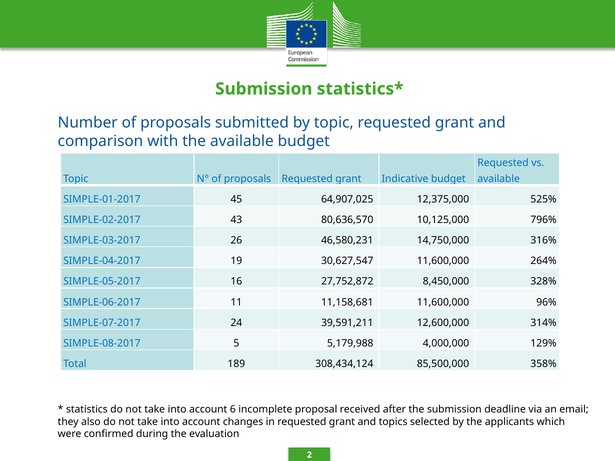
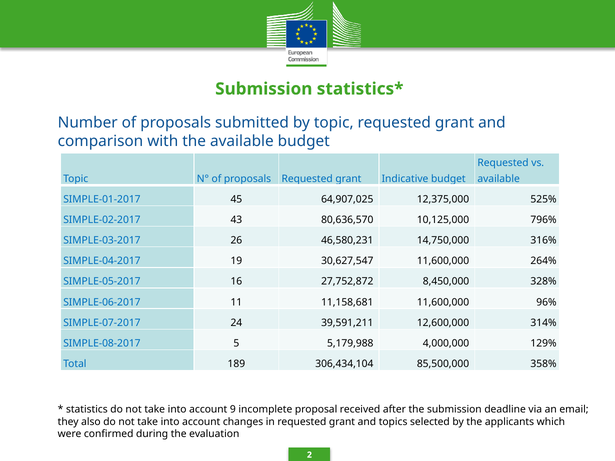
308,434,124: 308,434,124 -> 306,434,104
6: 6 -> 9
